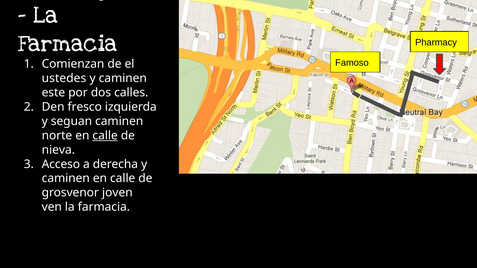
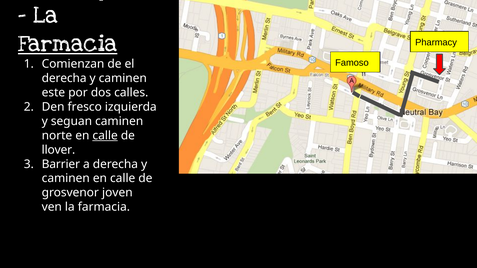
Farmacia at (68, 43) underline: none -> present
ustedes at (64, 78): ustedes -> derecha
nieva: nieva -> llover
Acceso: Acceso -> Barrier
